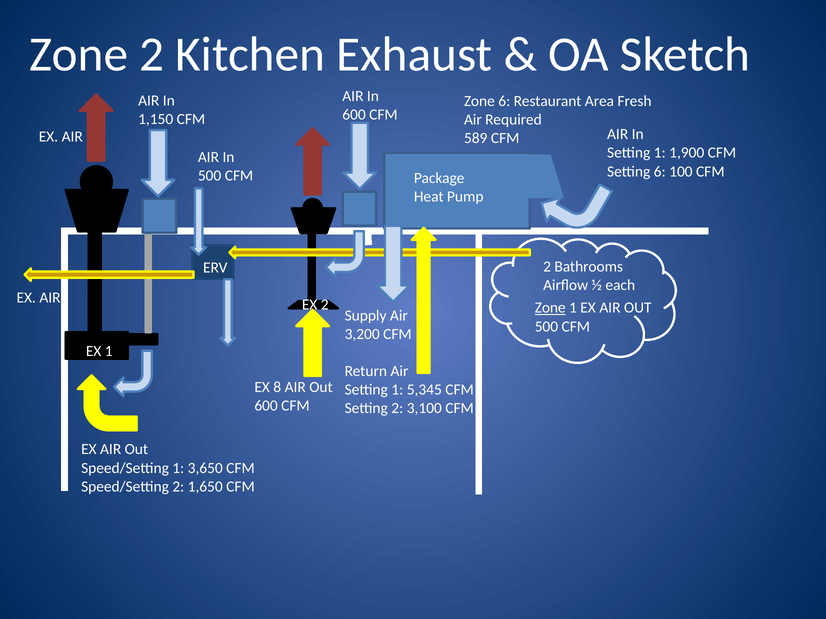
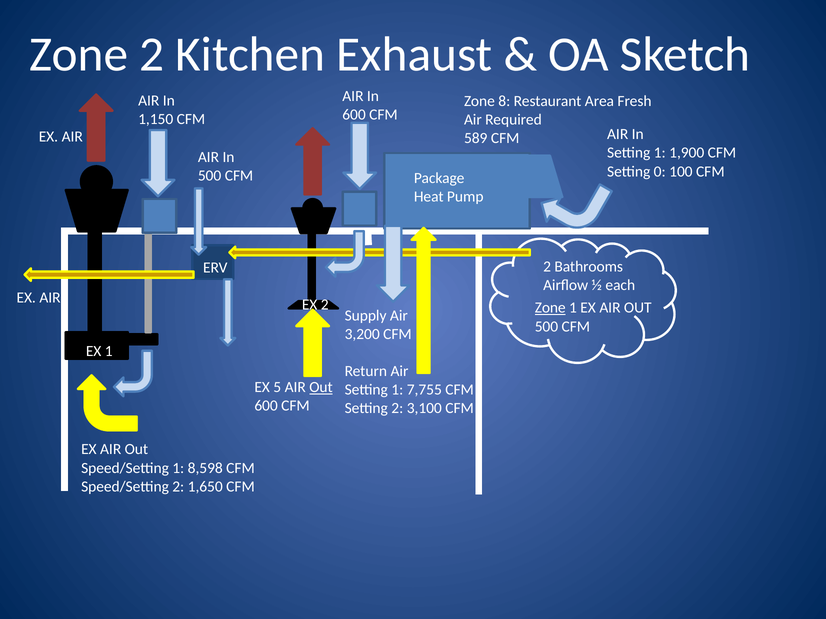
Zone 6: 6 -> 8
Setting 6: 6 -> 0
8: 8 -> 5
Out at (321, 388) underline: none -> present
5,345: 5,345 -> 7,755
3,650: 3,650 -> 8,598
